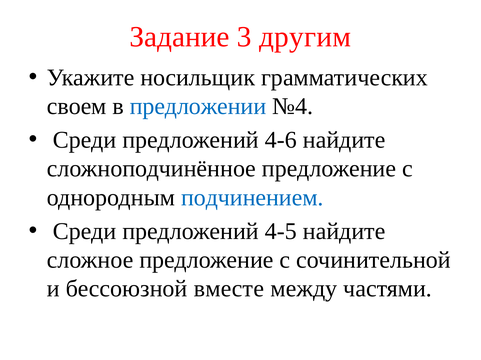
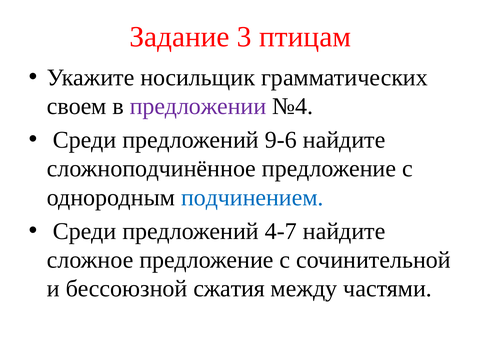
другим: другим -> птицам
предложении colour: blue -> purple
4-6: 4-6 -> 9-6
4-5: 4-5 -> 4-7
вместе: вместе -> сжатия
